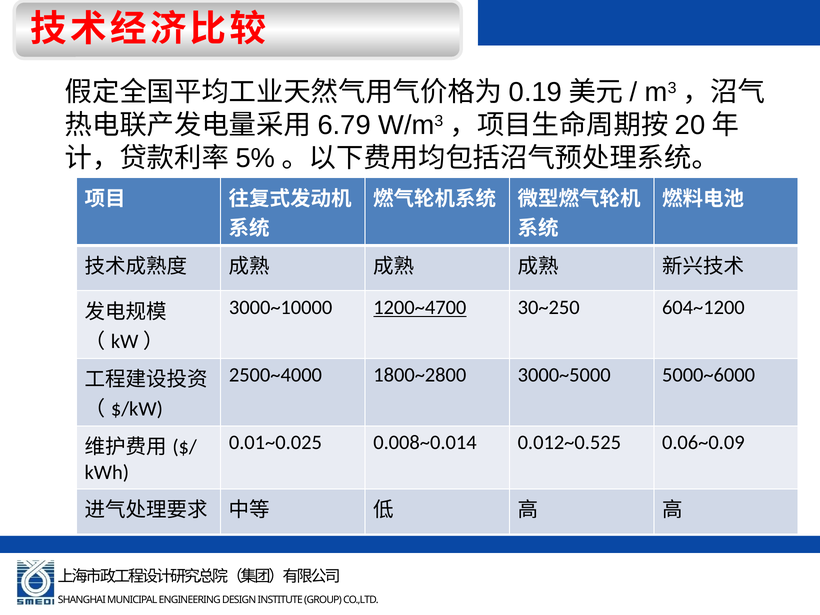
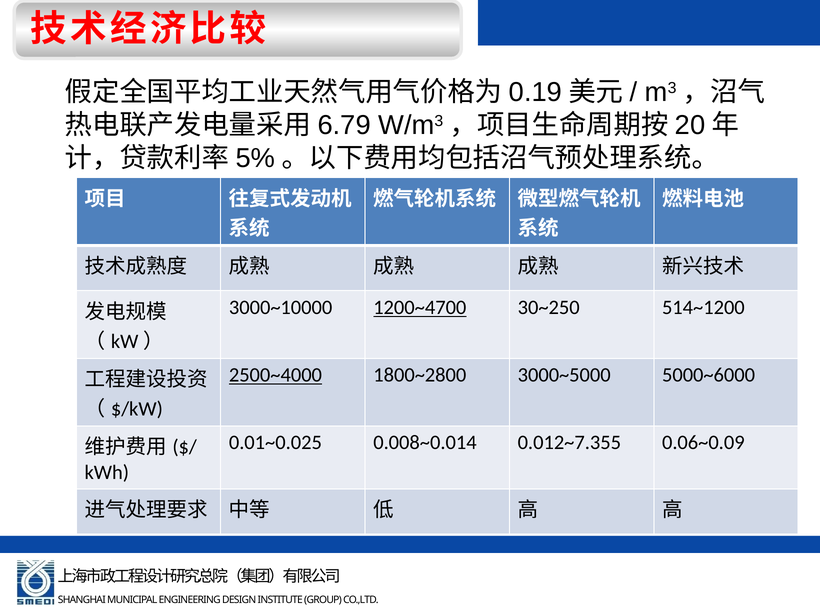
604~1200: 604~1200 -> 514~1200
2500~4000 underline: none -> present
0.012~0.525: 0.012~0.525 -> 0.012~7.355
